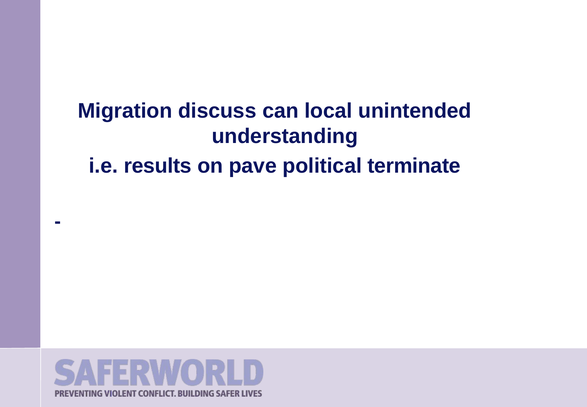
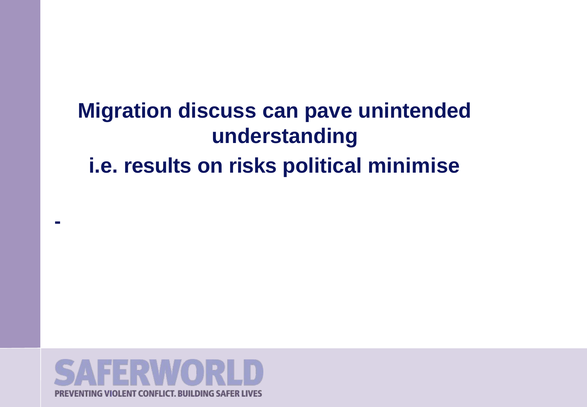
local: local -> pave
pave: pave -> risks
terminate: terminate -> minimise
